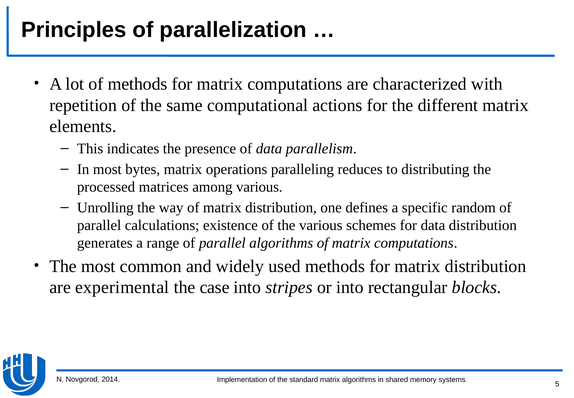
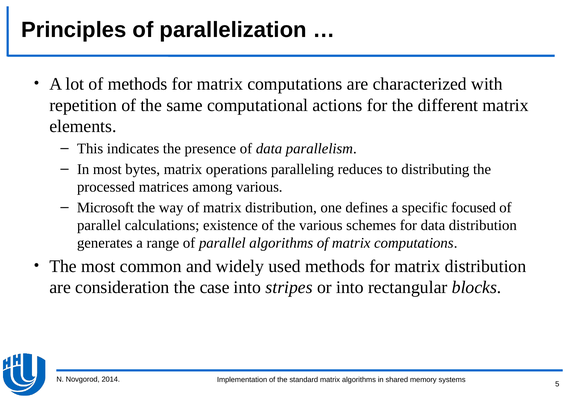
Unrolling: Unrolling -> Microsoft
random: random -> focused
experimental: experimental -> consideration
